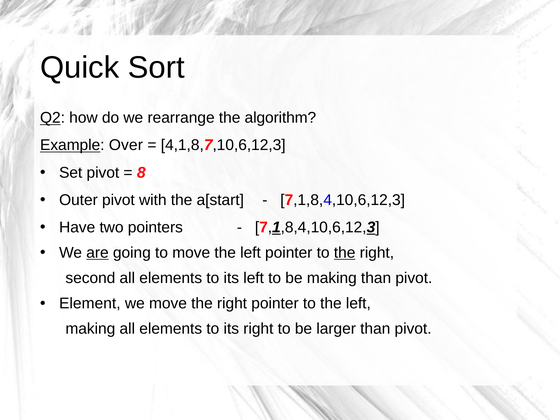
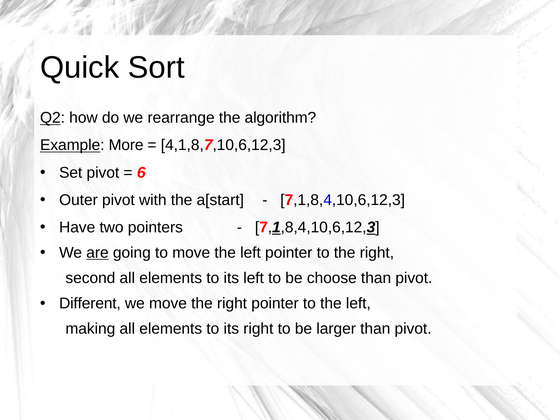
Over: Over -> More
8: 8 -> 6
the at (345, 253) underline: present -> none
be making: making -> choose
Element: Element -> Different
